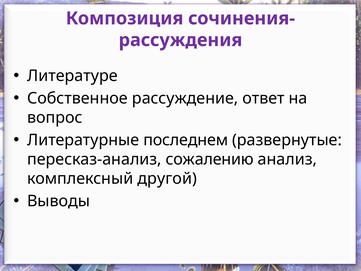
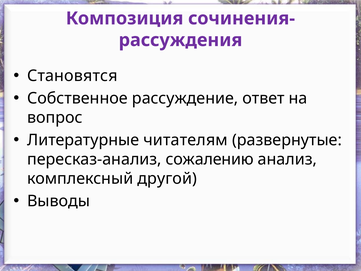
Литературе: Литературе -> Становятся
последнем: последнем -> читателям
